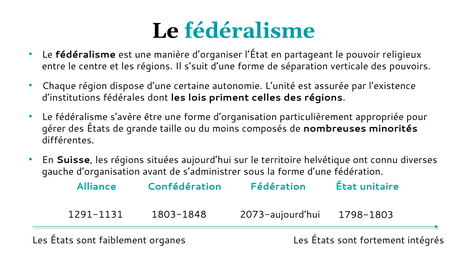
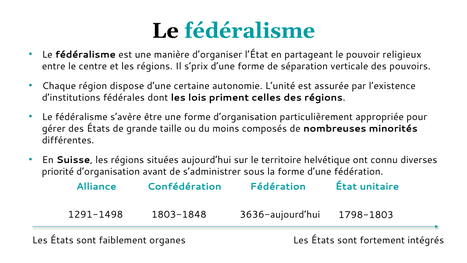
s’suit: s’suit -> s’prix
gauche: gauche -> priorité
1291-1131: 1291-1131 -> 1291-1498
2073-aujourd’hui: 2073-aujourd’hui -> 3636-aujourd’hui
